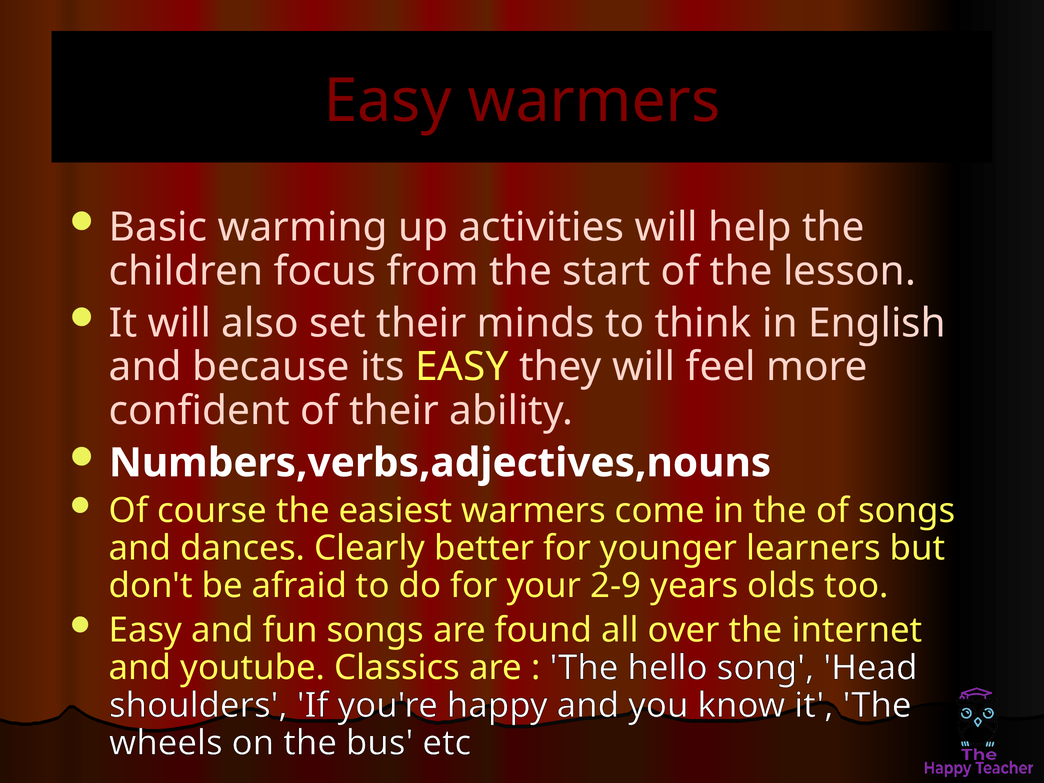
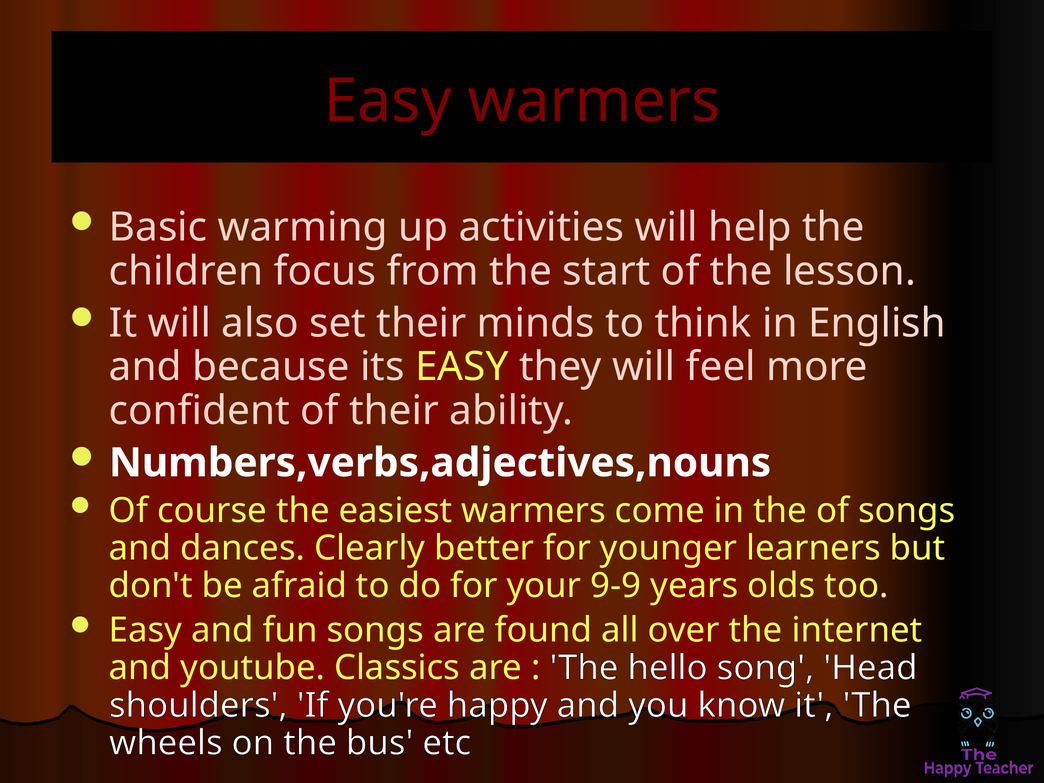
2-9: 2-9 -> 9-9
